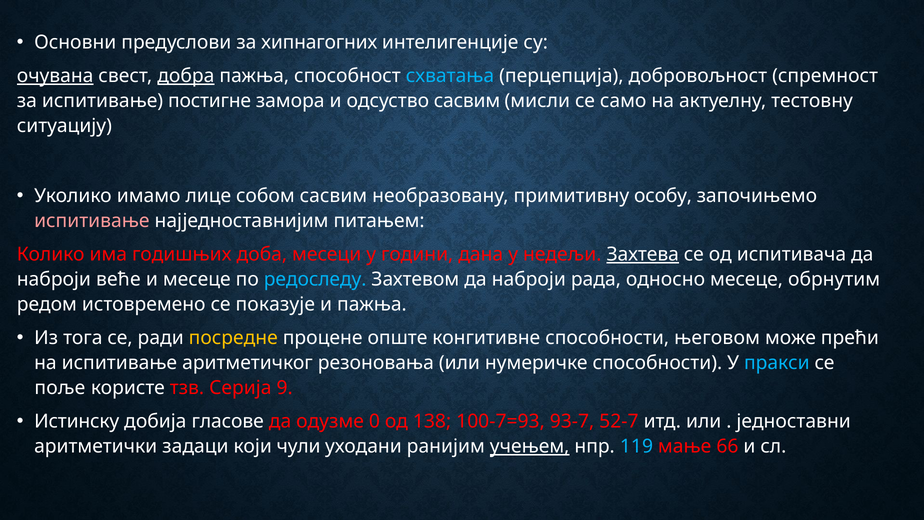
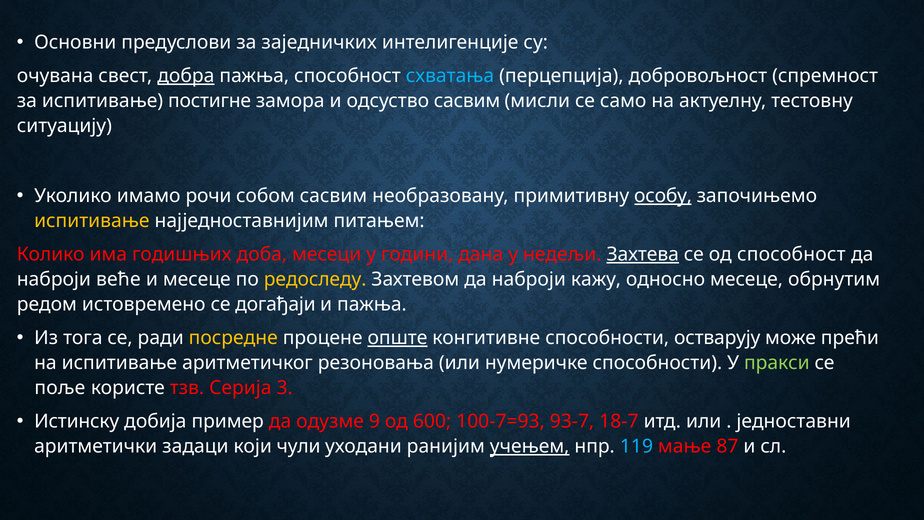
хипнагогних: хипнагогних -> заједничких
очувана underline: present -> none
лице: лице -> рочи
особу underline: none -> present
испитивање at (92, 221) colour: pink -> yellow
од испитивача: испитивача -> способност
редоследу colour: light blue -> yellow
рада: рада -> кажу
показује: показује -> догађаји
опште underline: none -> present
његовом: његовом -> остварују
пракси colour: light blue -> light green
9: 9 -> 3
гласове: гласове -> пример
0: 0 -> 9
138: 138 -> 600
52-7: 52-7 -> 18-7
66: 66 -> 87
